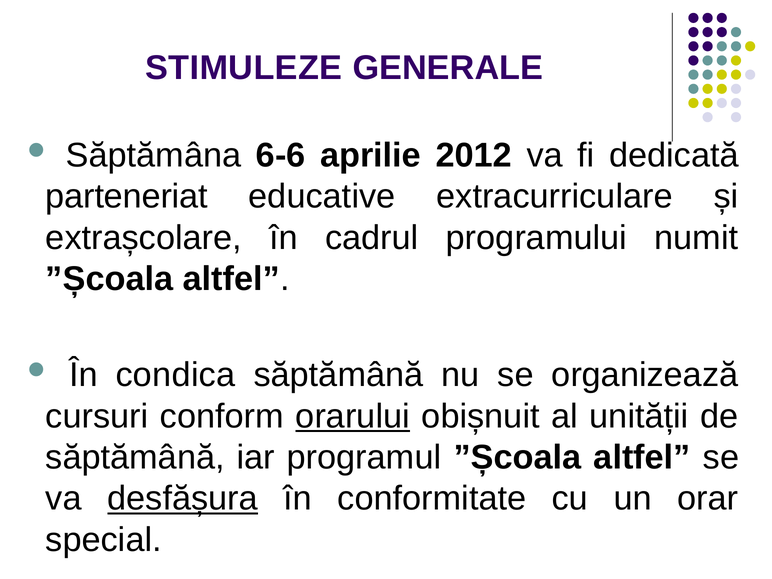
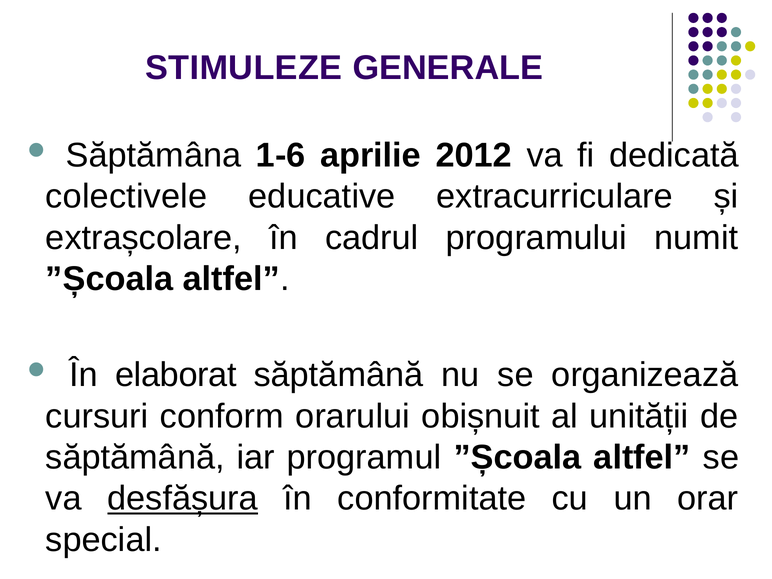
6-6: 6-6 -> 1-6
parteneriat: parteneriat -> colectivele
condica: condica -> elaborat
orarului underline: present -> none
